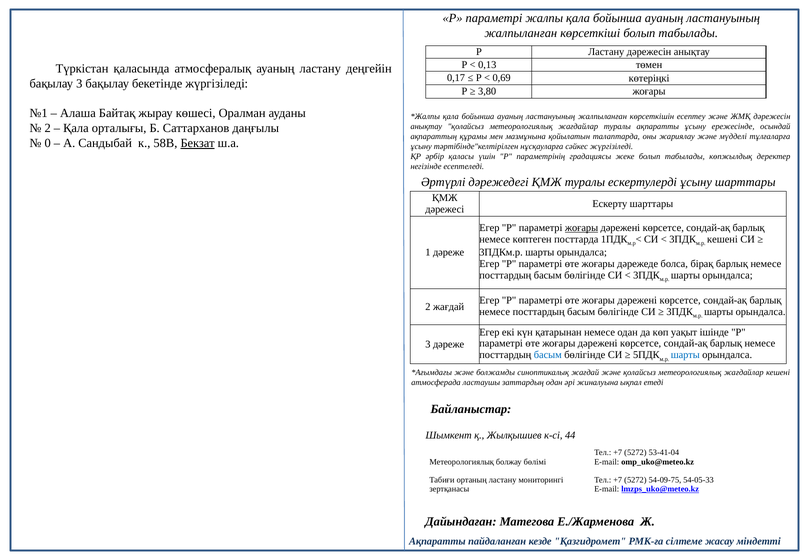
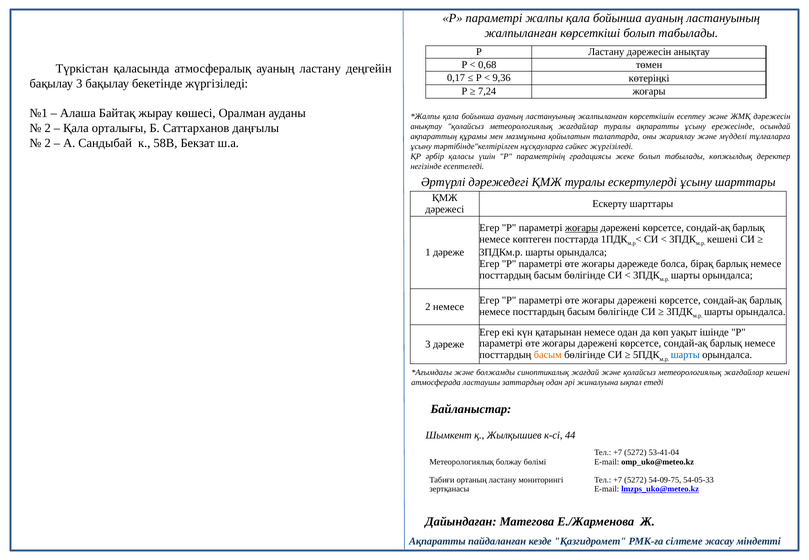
0,13: 0,13 -> 0,68
0,69: 0,69 -> 9,36
3,80: 3,80 -> 7,24
0 at (48, 143): 0 -> 2
Бекзат underline: present -> none
2 жағдай: жағдай -> немесе
басым at (548, 355) colour: blue -> orange
